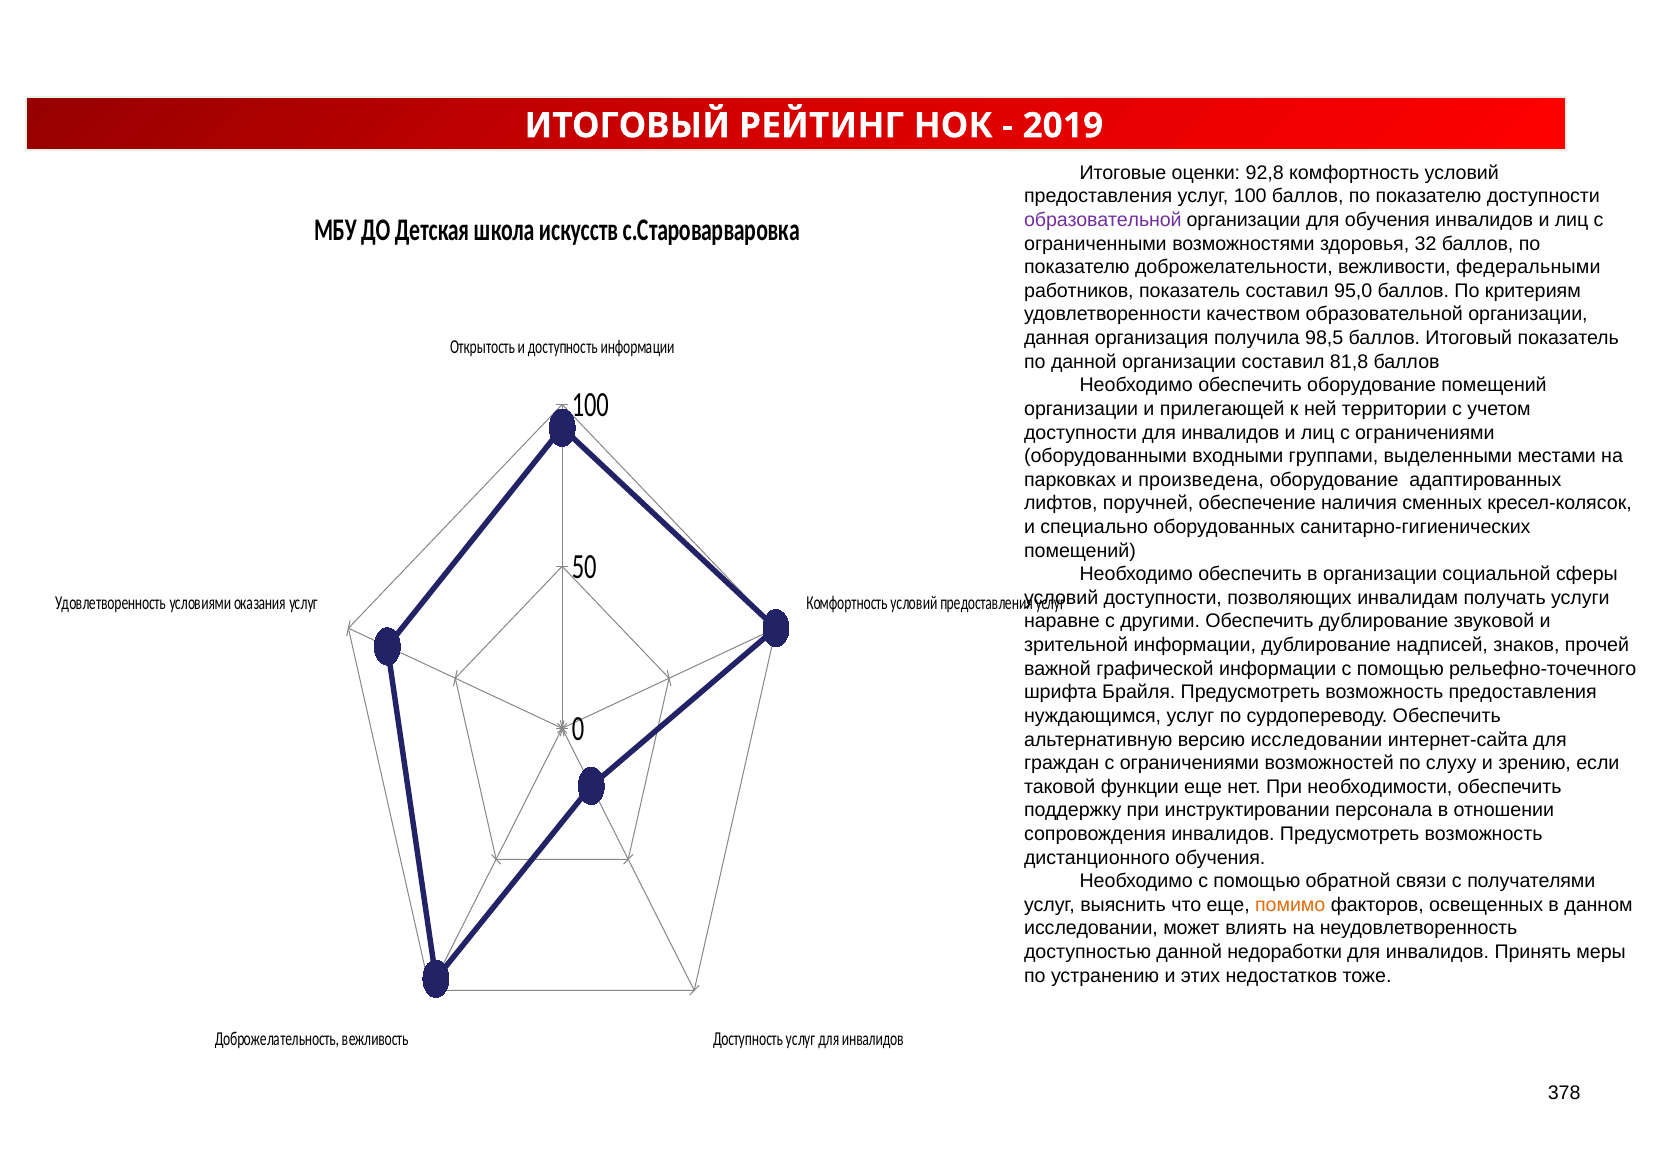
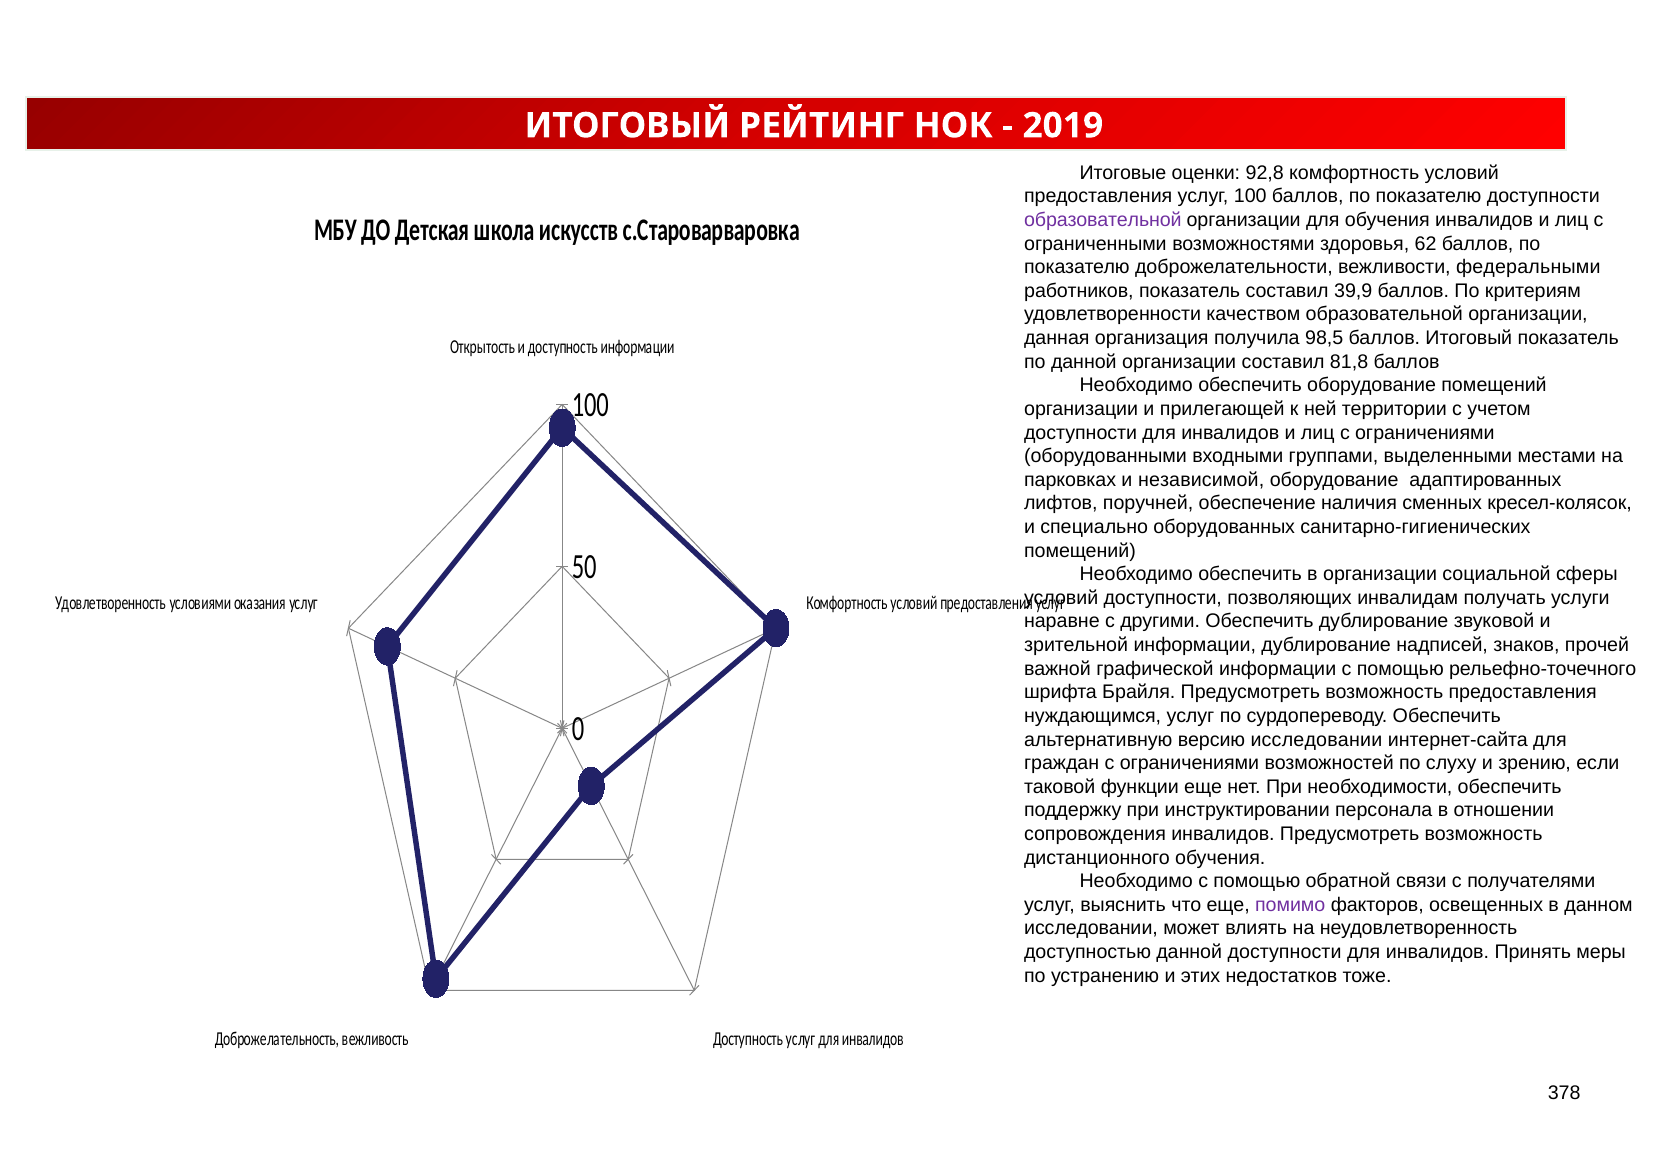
32: 32 -> 62
95,0: 95,0 -> 39,9
произведена: произведена -> независимой
помимо colour: orange -> purple
данной недоработки: недоработки -> доступности
